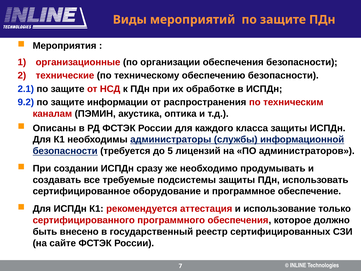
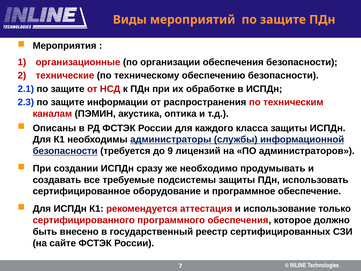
9.2: 9.2 -> 2.3
5: 5 -> 9
